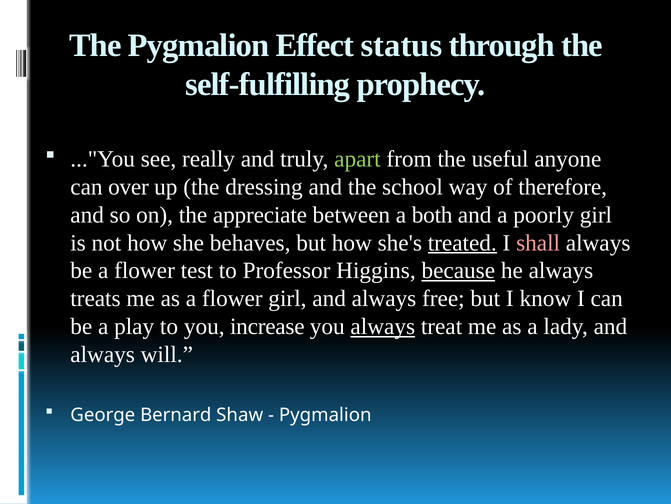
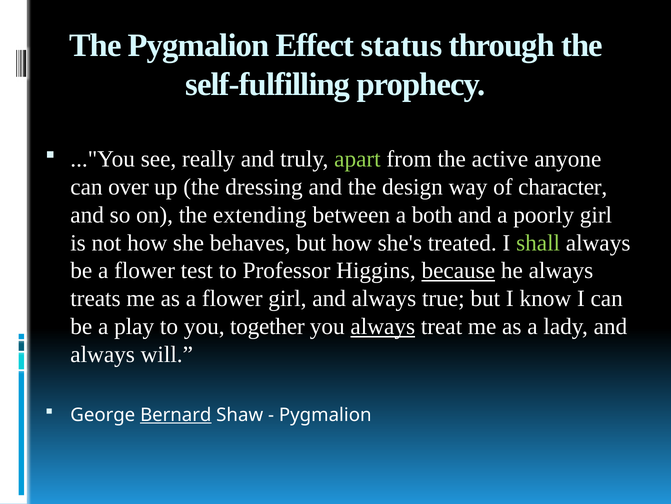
useful: useful -> active
school: school -> design
therefore: therefore -> character
appreciate: appreciate -> extending
treated underline: present -> none
shall colour: pink -> light green
free: free -> true
increase: increase -> together
Bernard underline: none -> present
